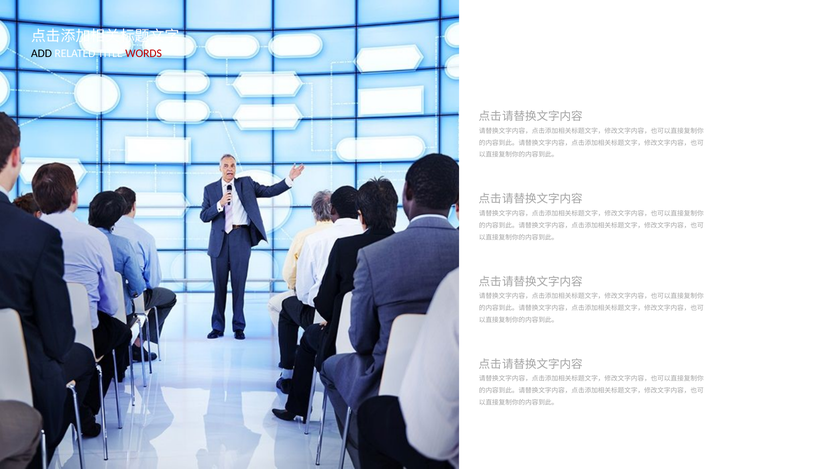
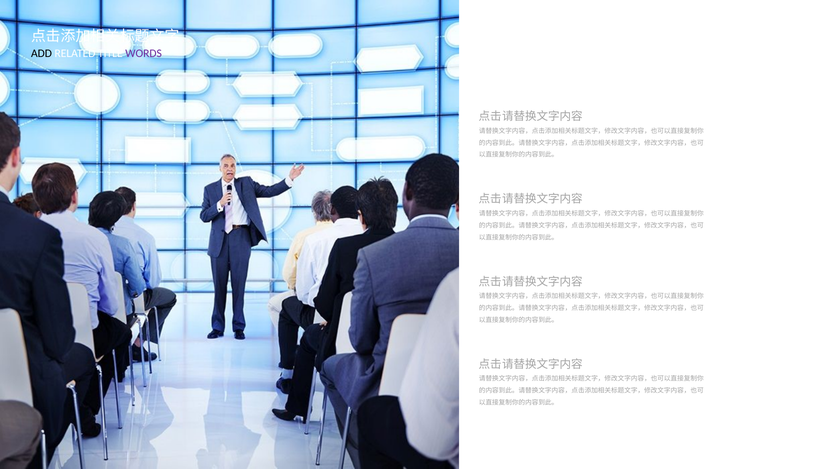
WORDS colour: red -> purple
